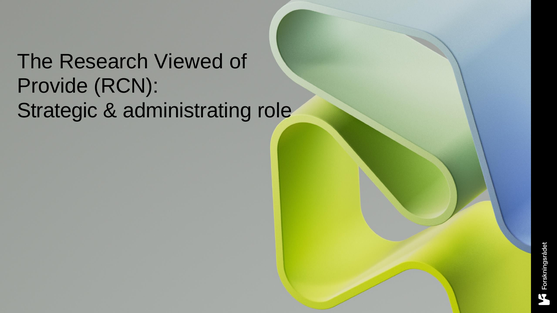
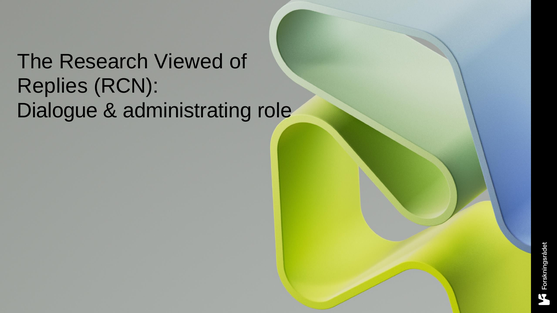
Provide: Provide -> Replies
Strategic: Strategic -> Dialogue
